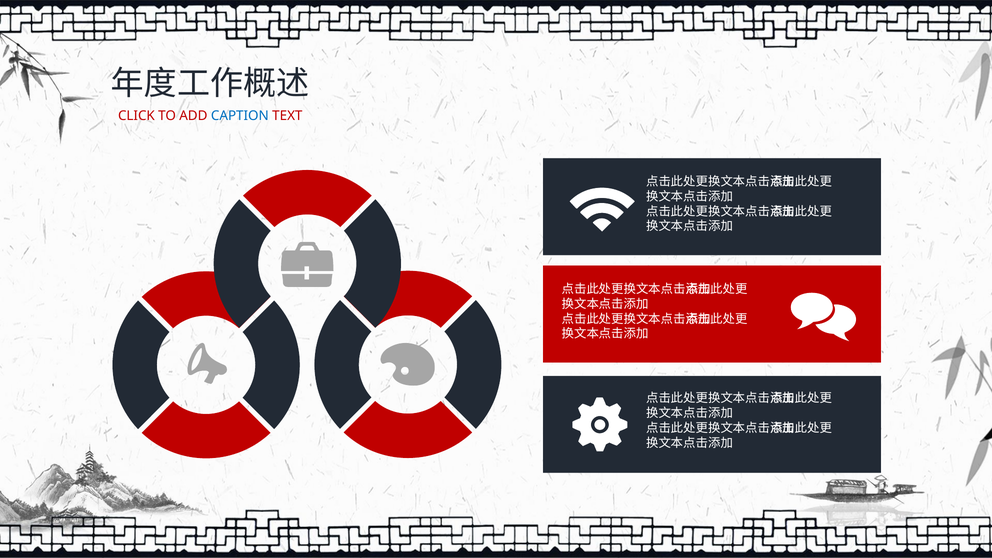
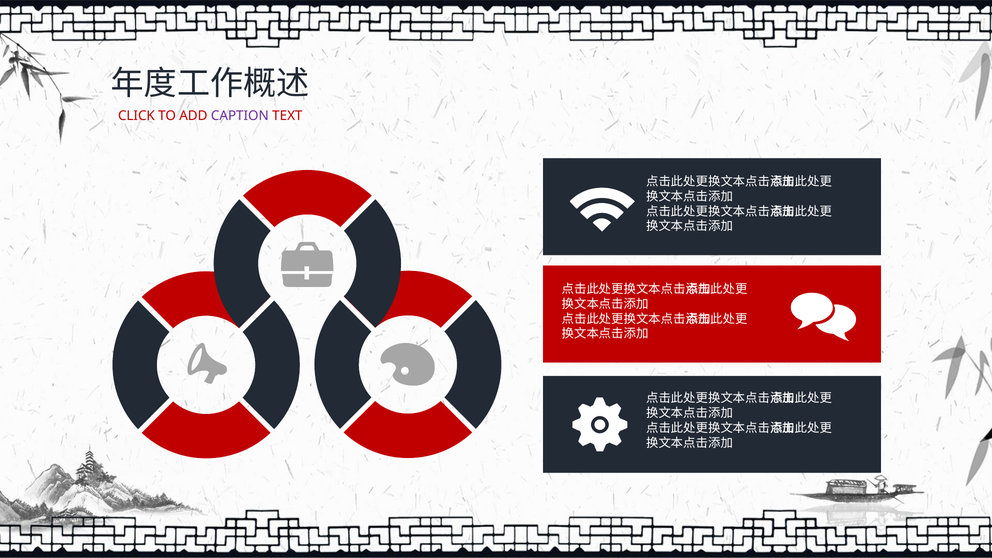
CAPTION colour: blue -> purple
